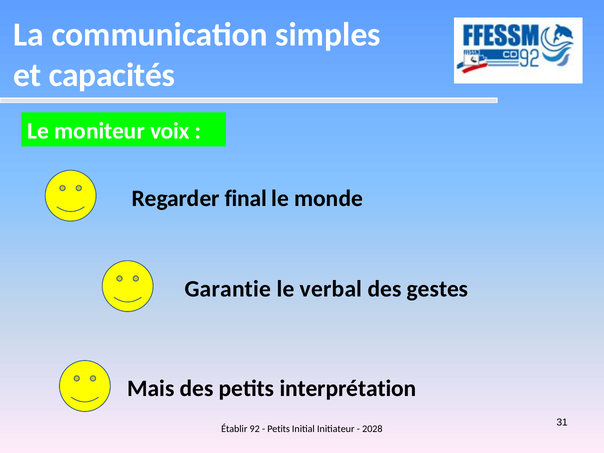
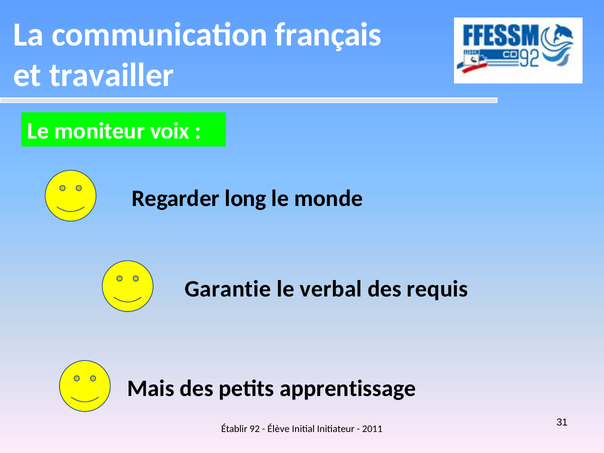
simples: simples -> français
capacités: capacités -> travailler
final: final -> long
gestes: gestes -> requis
interprétation: interprétation -> apprentissage
Petits at (279, 429): Petits -> Élève
2028: 2028 -> 2011
